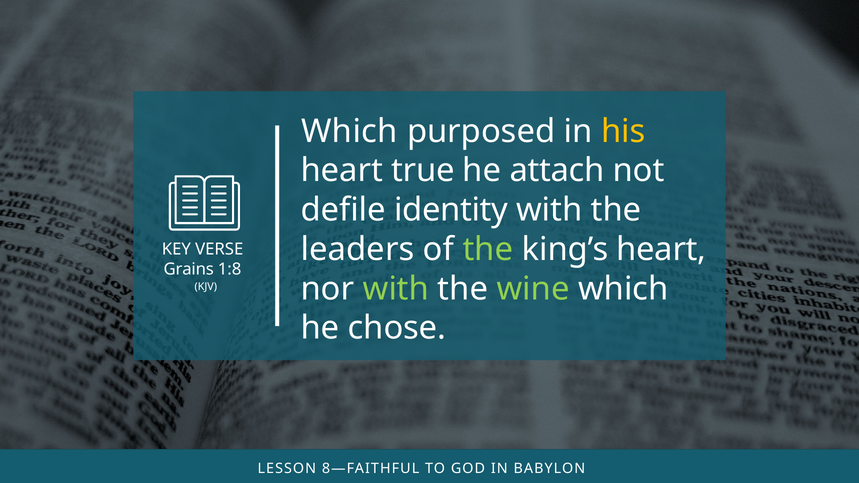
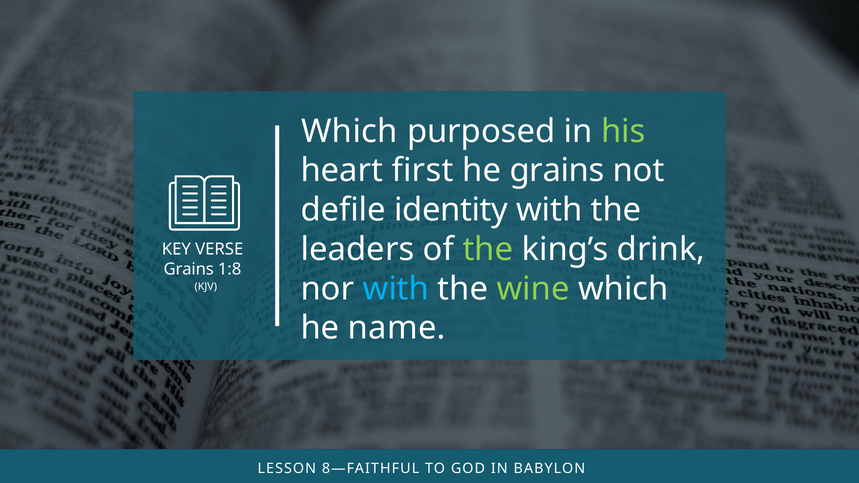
his colour: yellow -> light green
true: true -> first
he attach: attach -> grains
king’s heart: heart -> drink
with at (396, 289) colour: light green -> light blue
chose: chose -> name
